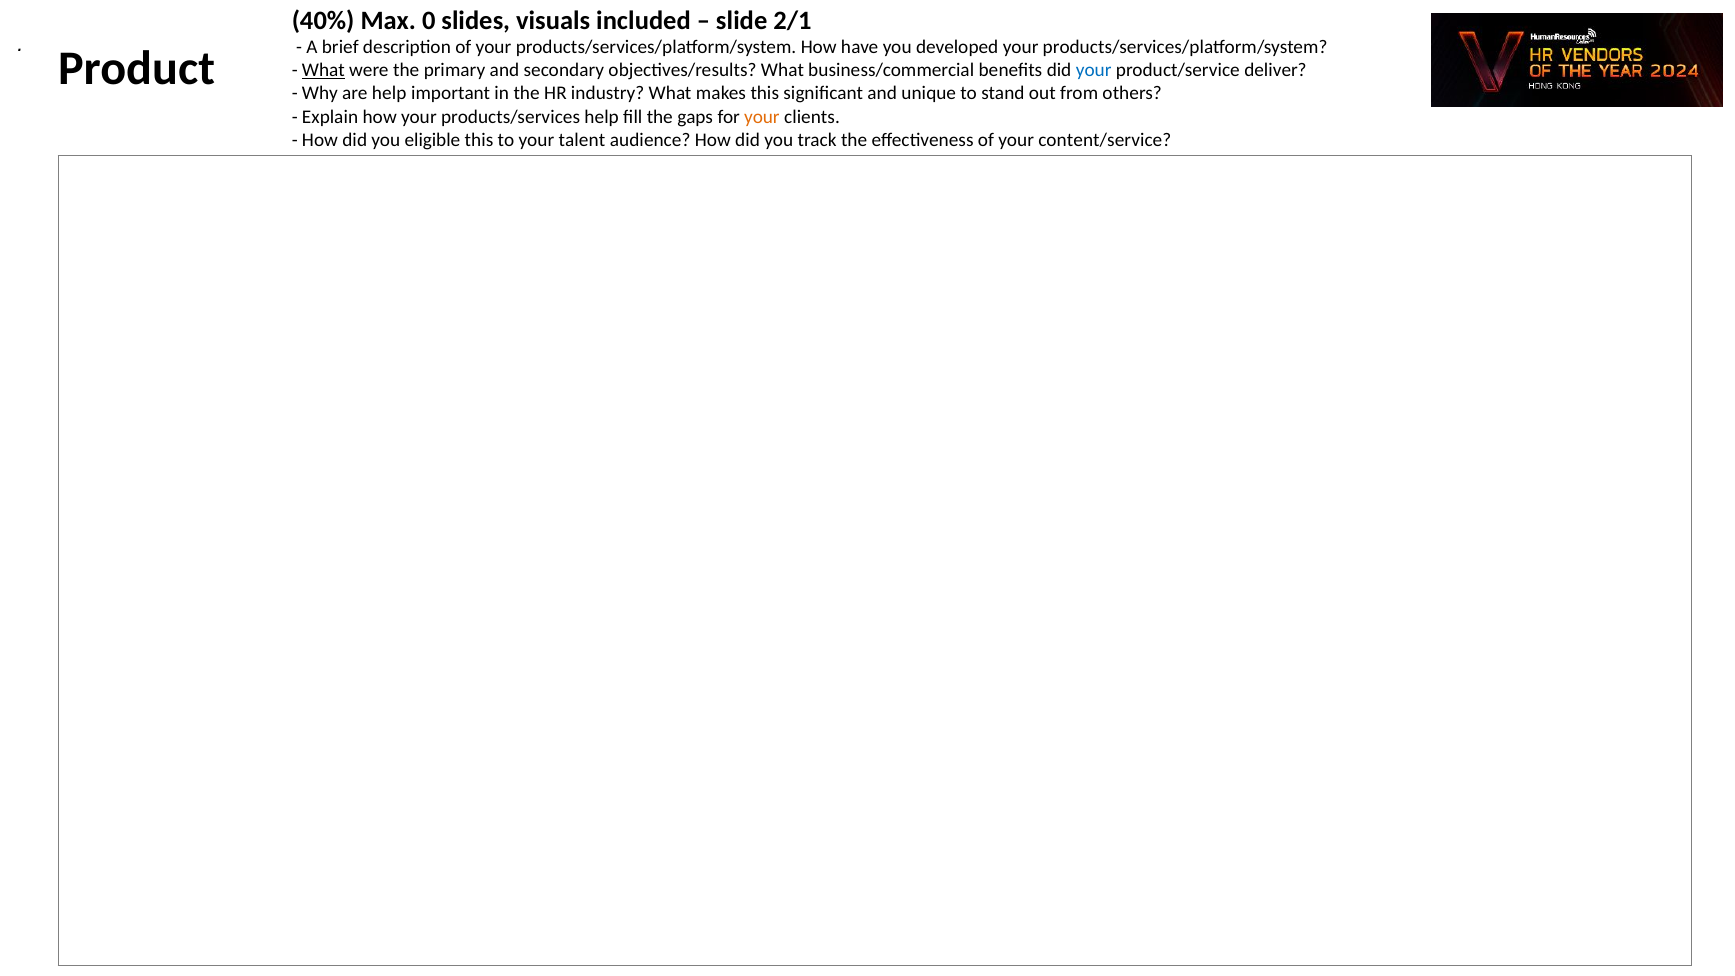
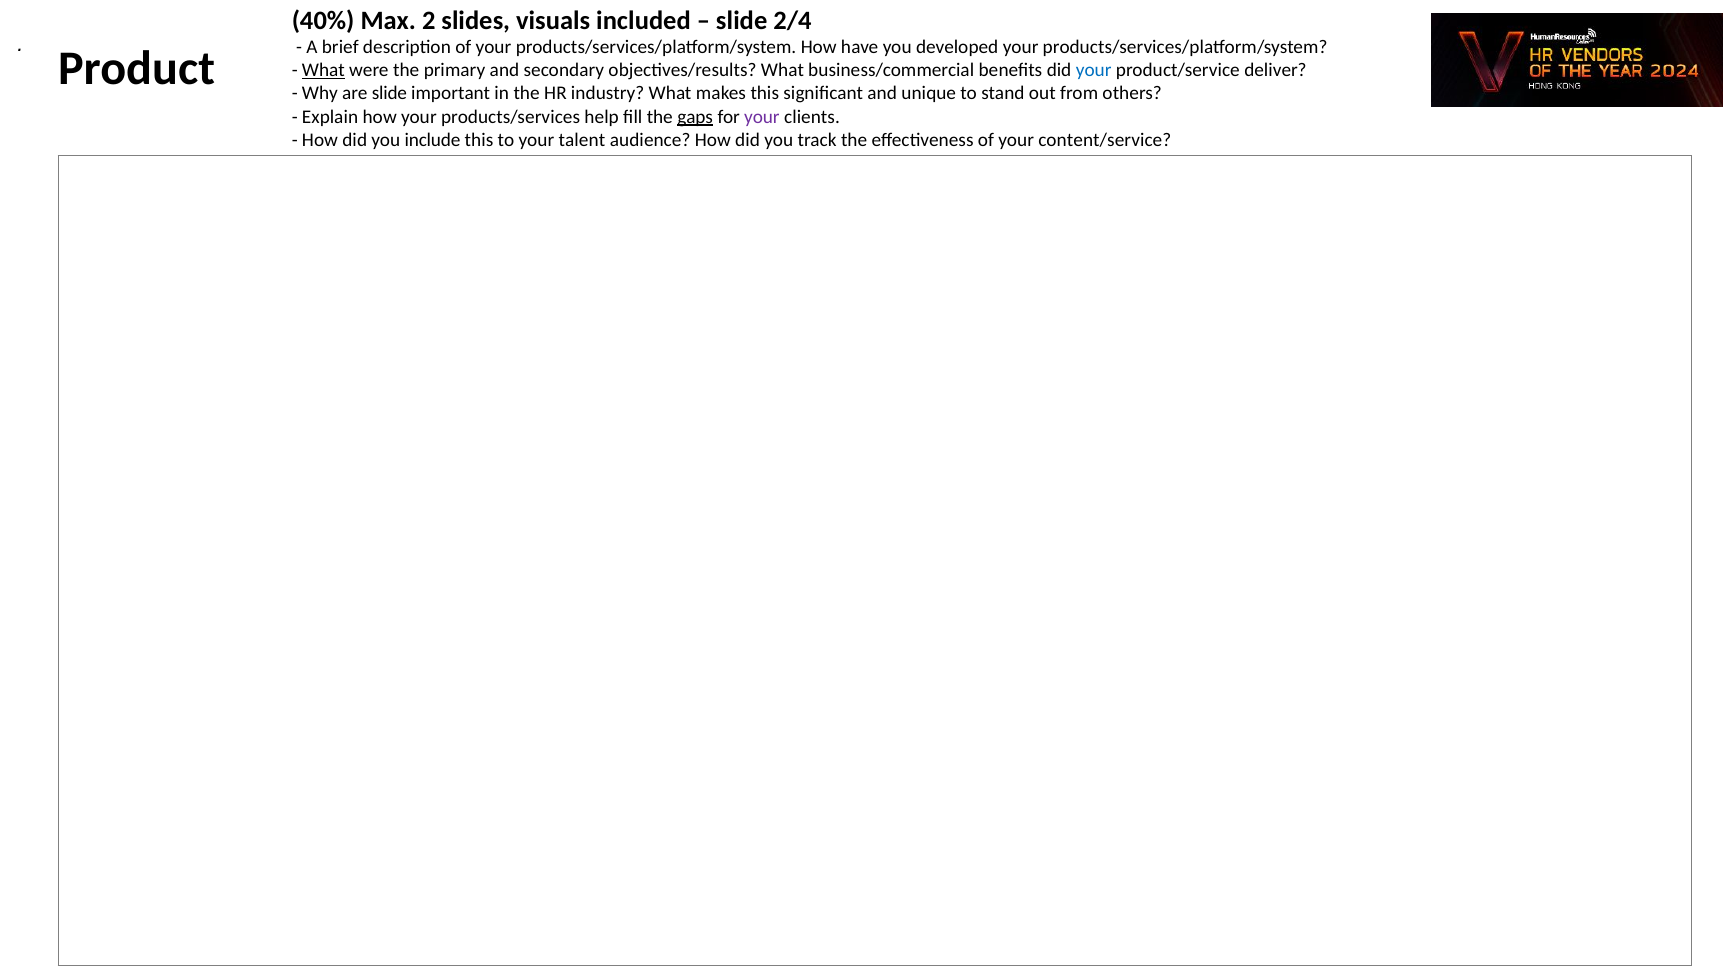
0: 0 -> 2
2/1: 2/1 -> 2/4
are help: help -> slide
gaps underline: none -> present
your at (762, 117) colour: orange -> purple
eligible: eligible -> include
